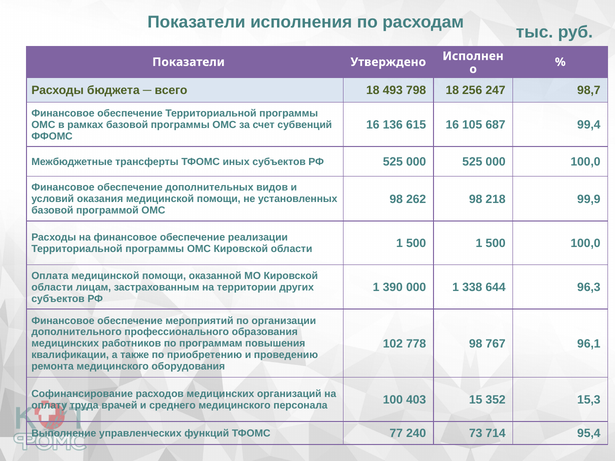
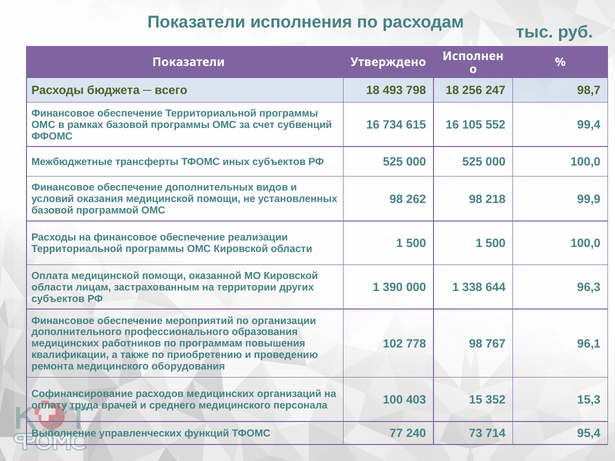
136: 136 -> 734
687: 687 -> 552
